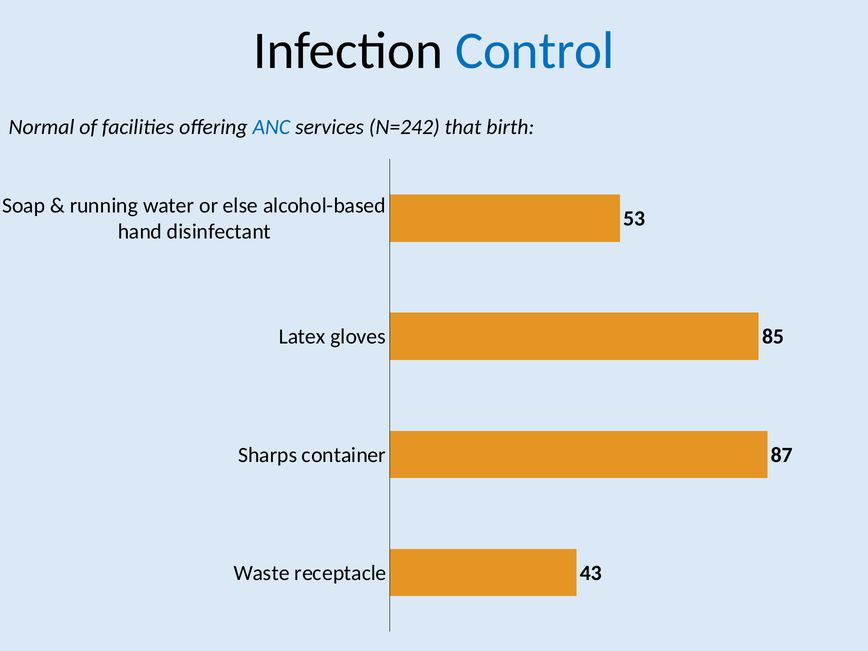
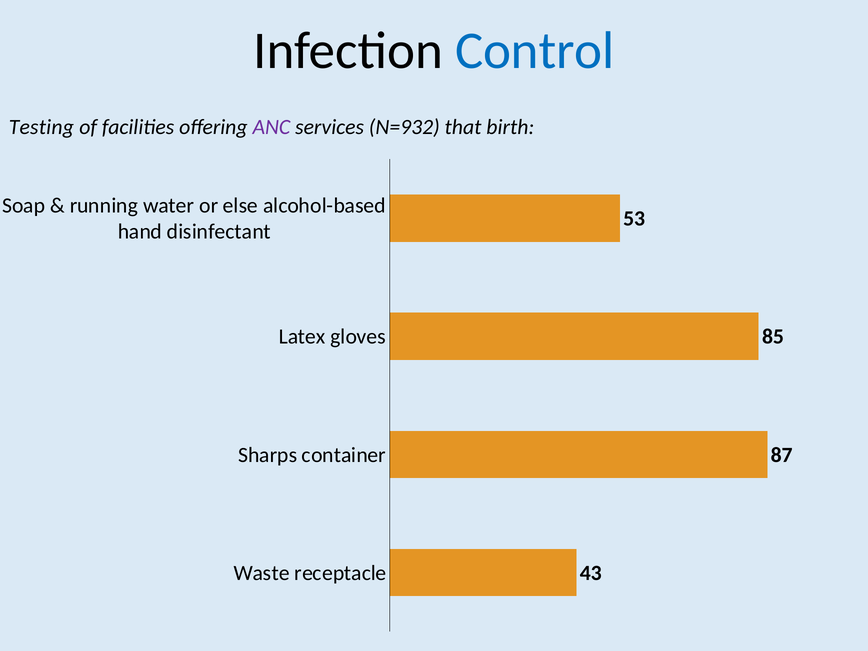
Normal: Normal -> Testing
ANC colour: blue -> purple
N=242: N=242 -> N=932
